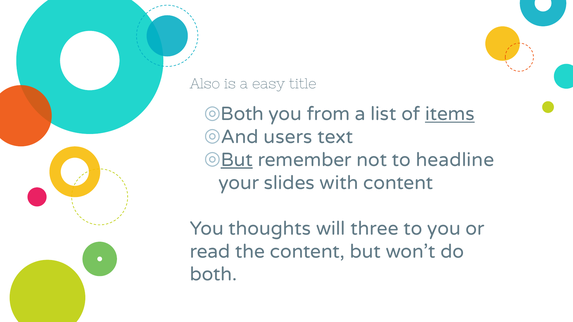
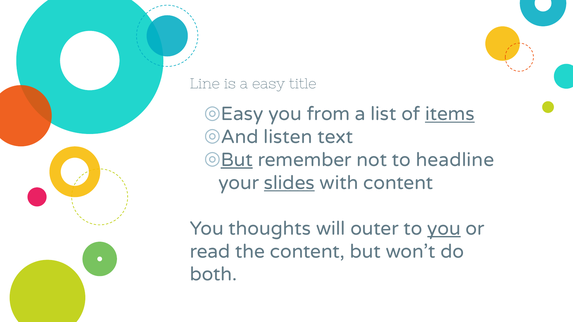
Also: Also -> Line
Both at (242, 114): Both -> Easy
users: users -> listen
slides underline: none -> present
three: three -> outer
you at (444, 229) underline: none -> present
